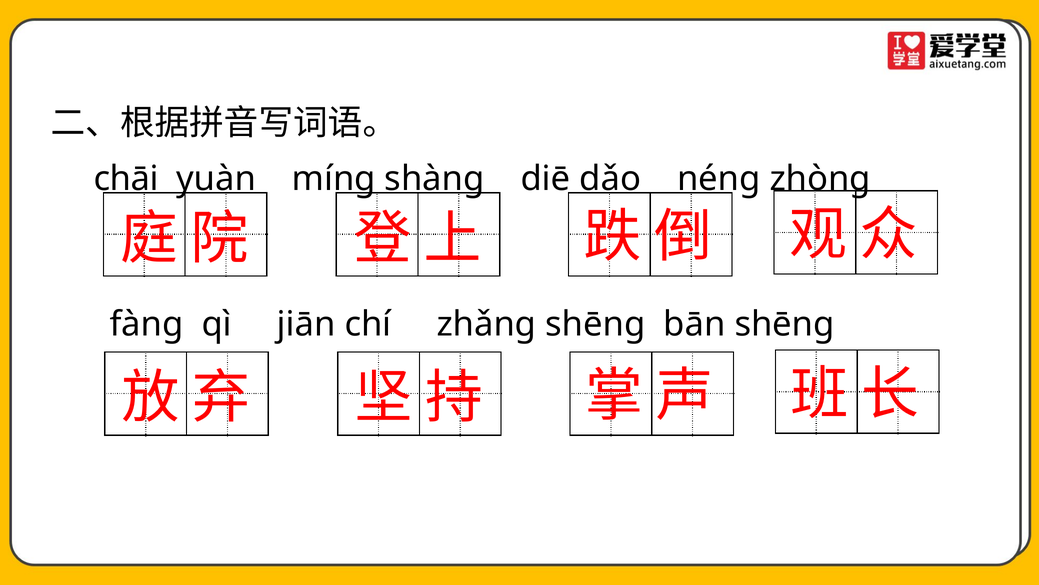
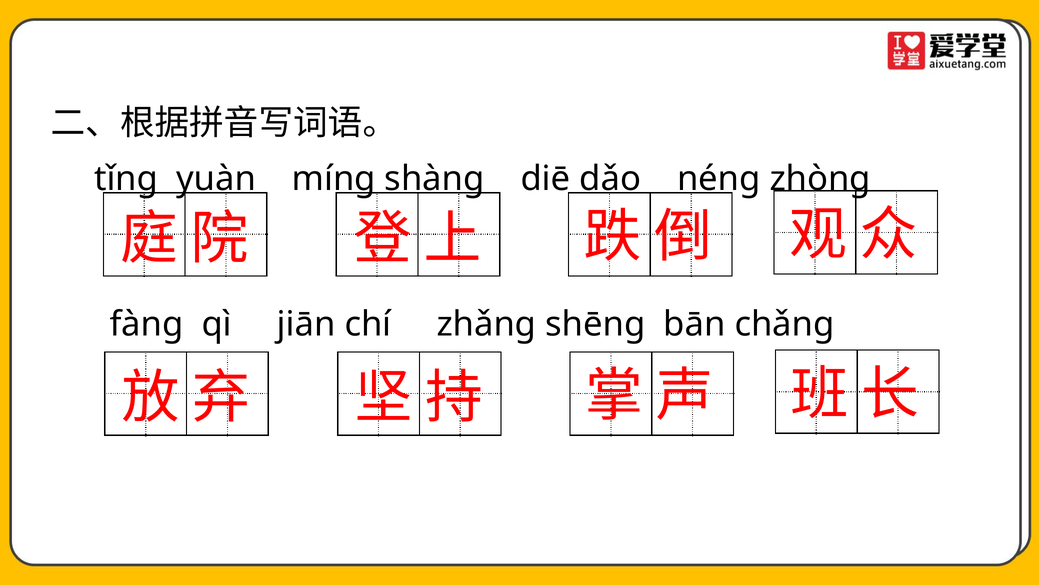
chāi: chāi -> tǐng
bān shēng: shēng -> chǎng
